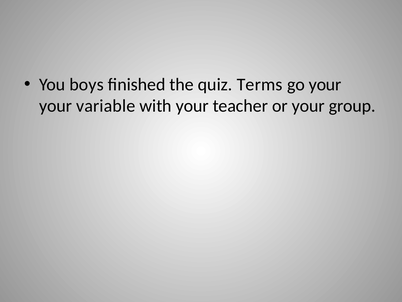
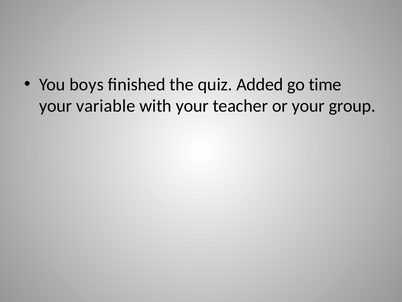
Terms: Terms -> Added
go your: your -> time
